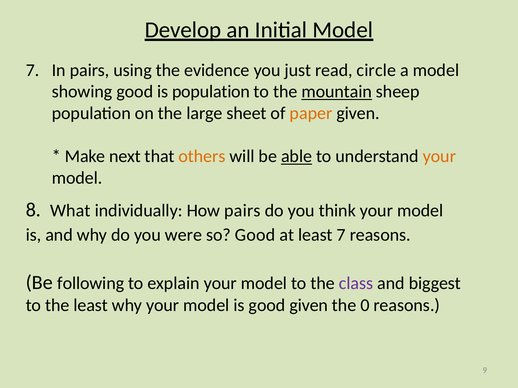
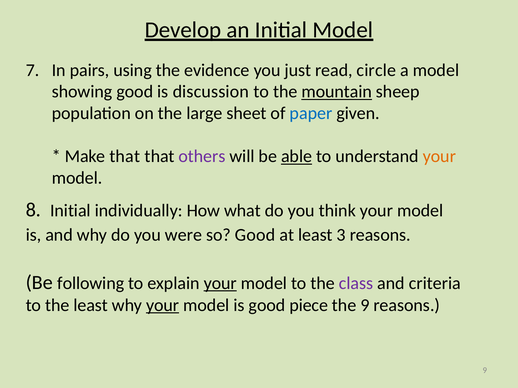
is population: population -> discussion
paper colour: orange -> blue
Make next: next -> that
others colour: orange -> purple
8 What: What -> Initial
How pairs: pairs -> what
least 7: 7 -> 3
your at (220, 283) underline: none -> present
biggest: biggest -> criteria
your at (163, 305) underline: none -> present
good given: given -> piece
the 0: 0 -> 9
